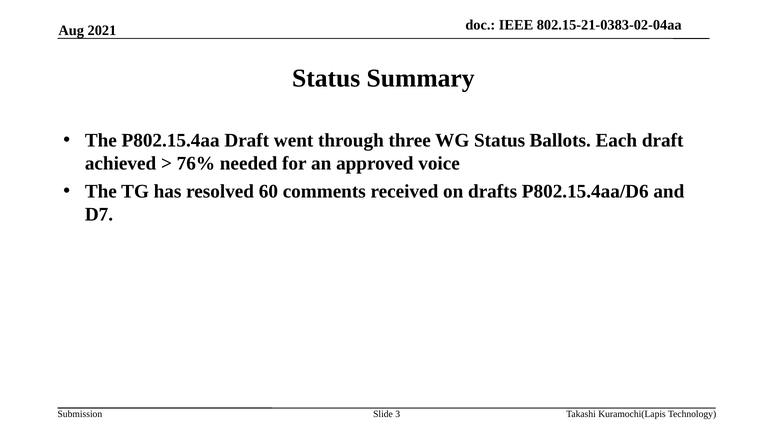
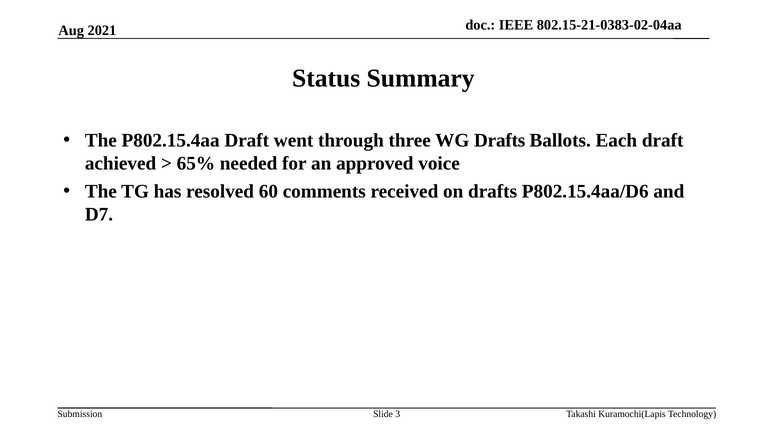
WG Status: Status -> Drafts
76%: 76% -> 65%
